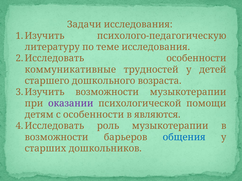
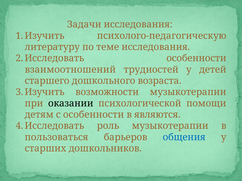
коммуникативные: коммуникативные -> взаимоотношений
оказании colour: purple -> black
возможности at (56, 138): возможности -> пользоваться
